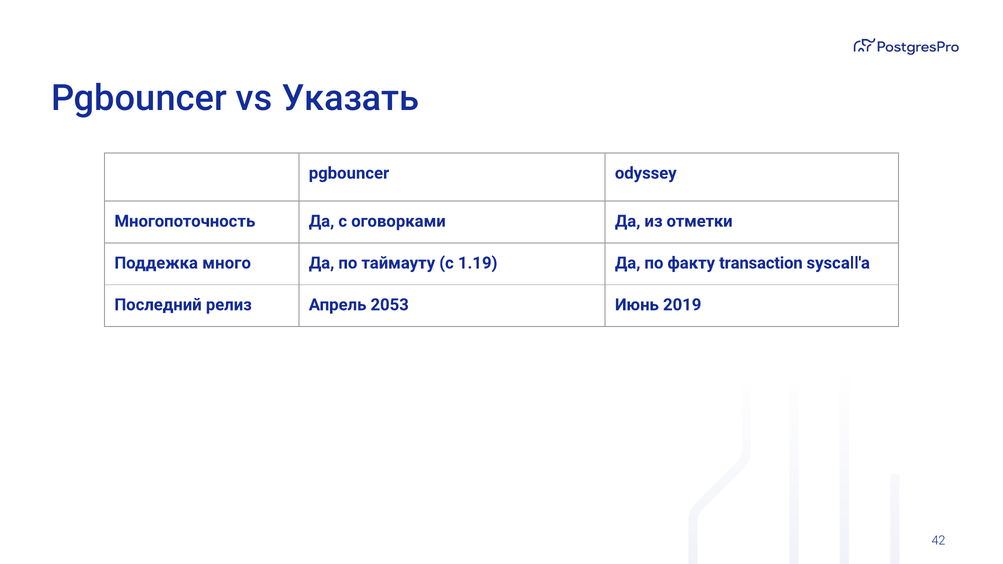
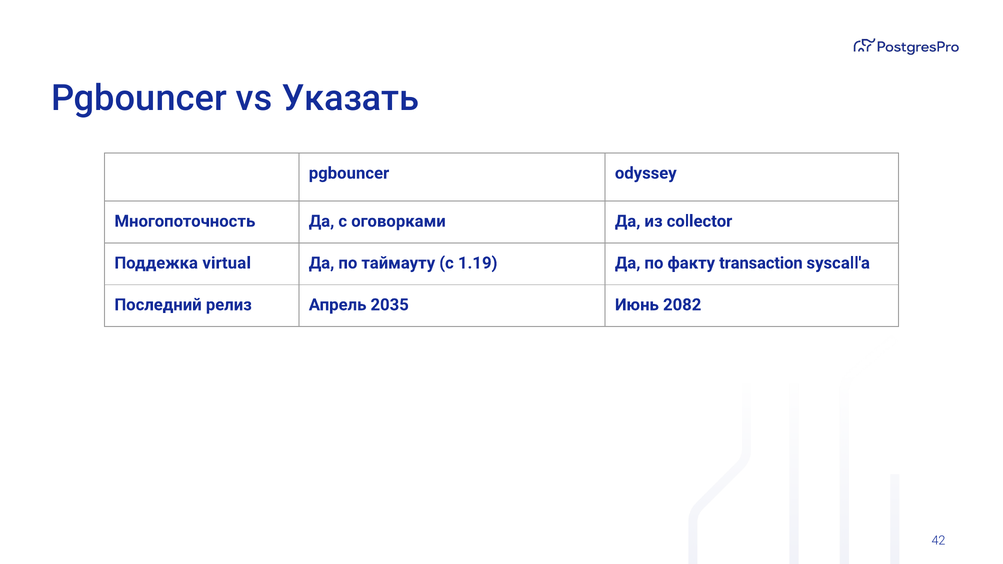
отметки: отметки -> collector
много: много -> virtual
2053: 2053 -> 2035
2019: 2019 -> 2082
